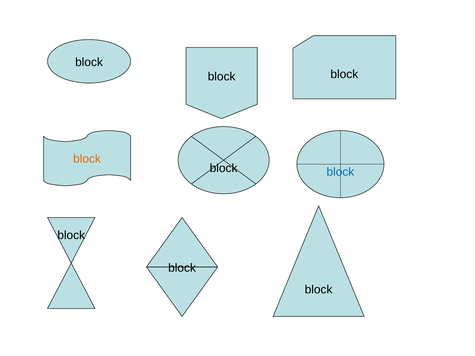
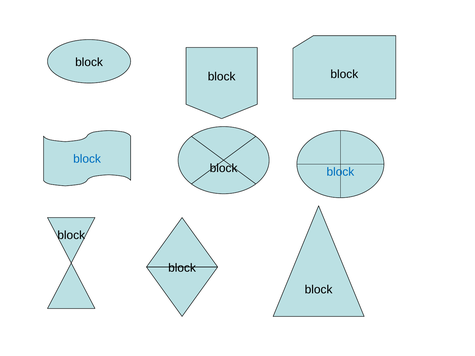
block at (87, 159) colour: orange -> blue
